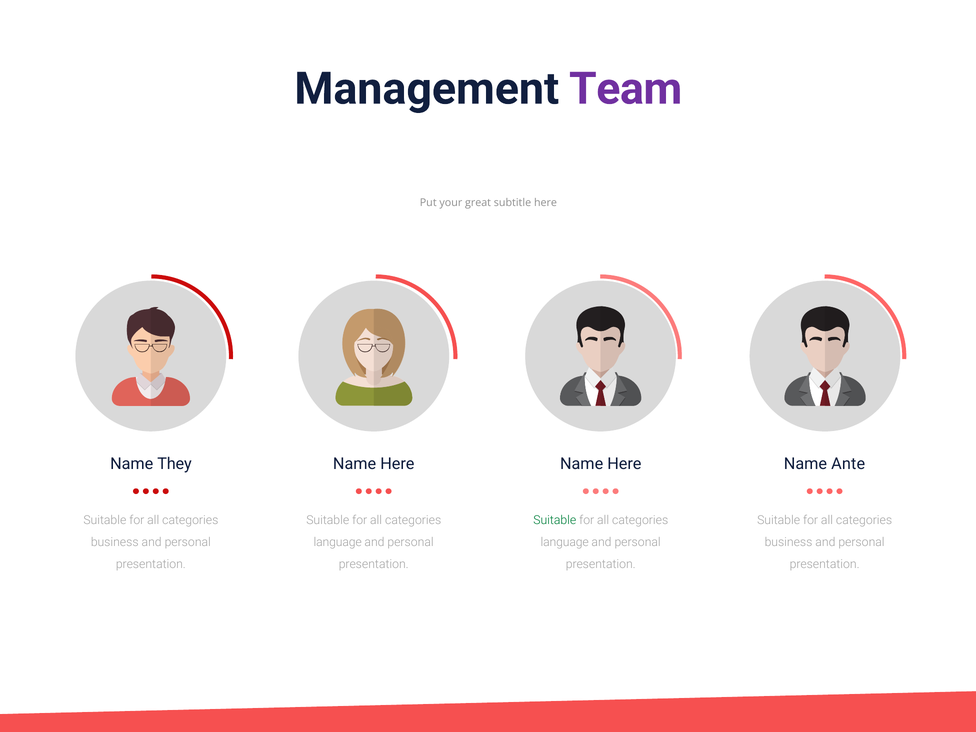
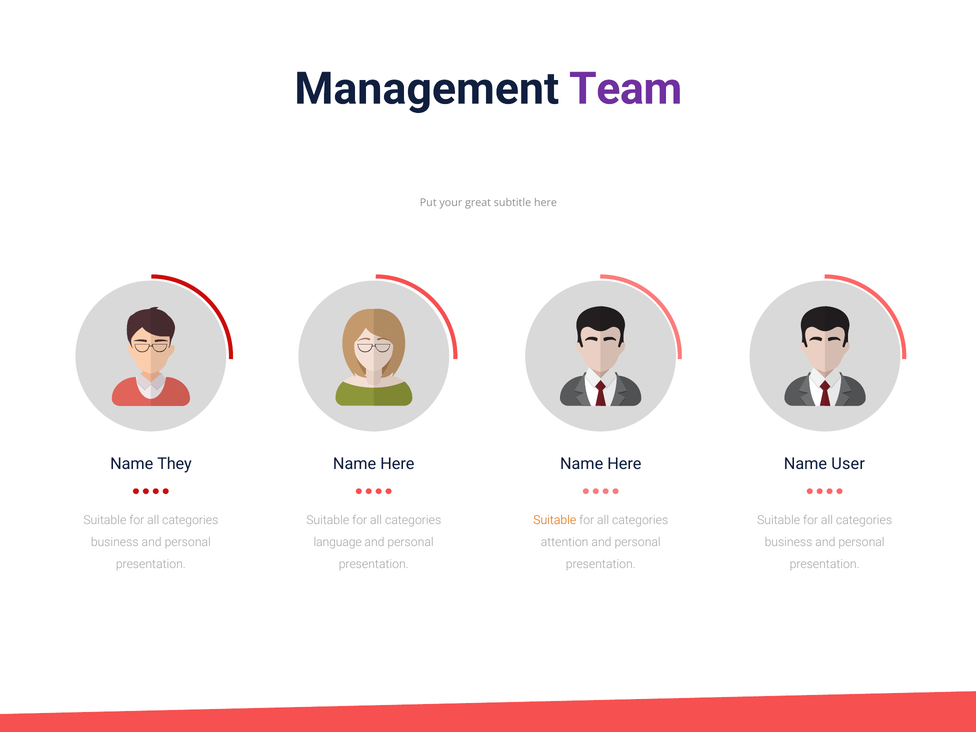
Ante: Ante -> User
Suitable at (555, 520) colour: green -> orange
language at (565, 542): language -> attention
